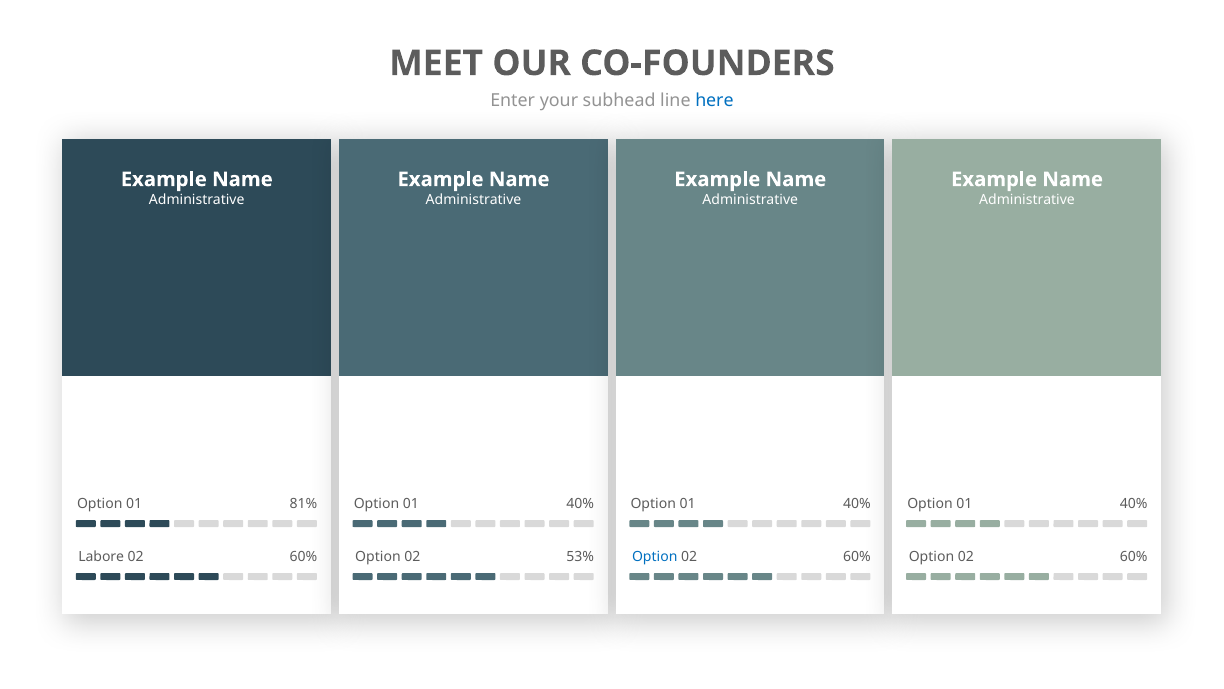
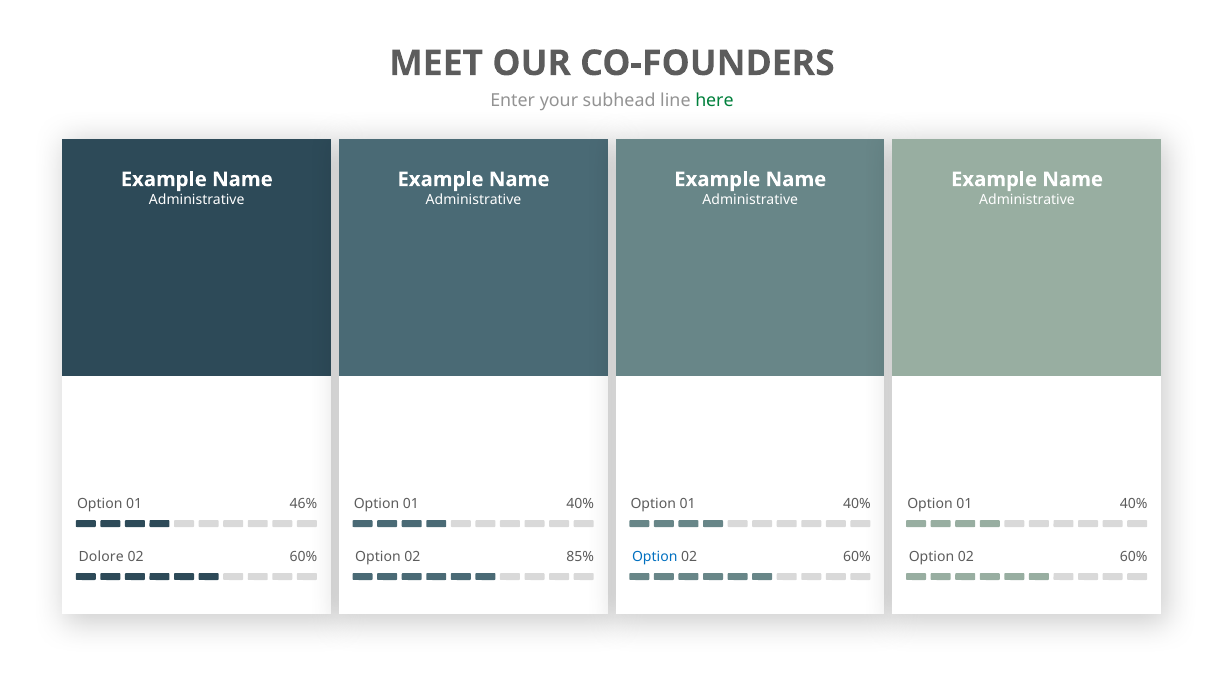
here colour: blue -> green
81%: 81% -> 46%
Labore: Labore -> Dolore
53%: 53% -> 85%
